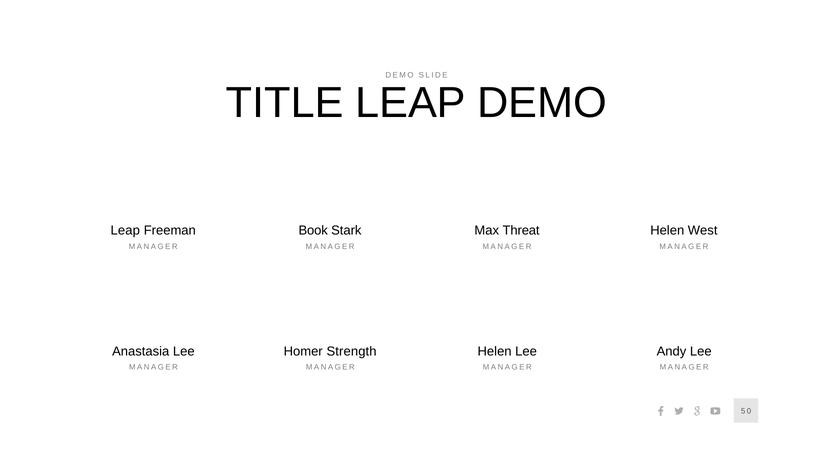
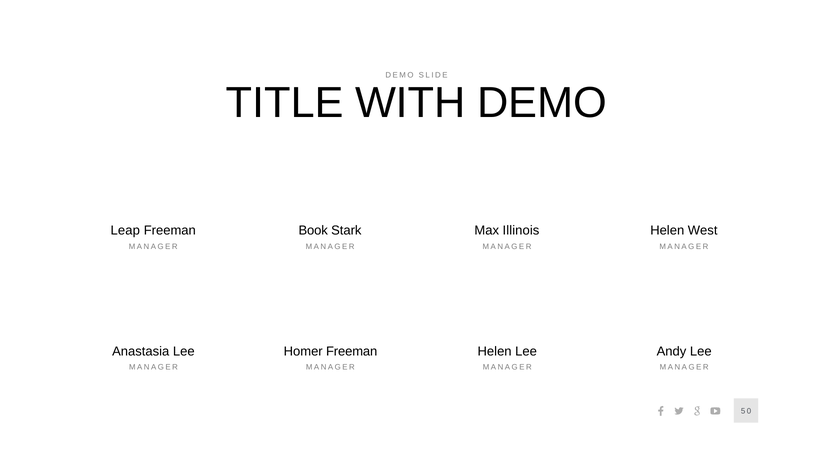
TITLE LEAP: LEAP -> WITH
Threat: Threat -> Illinois
Homer Strength: Strength -> Freeman
